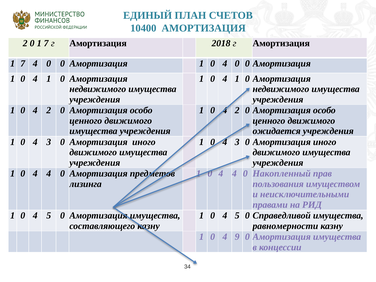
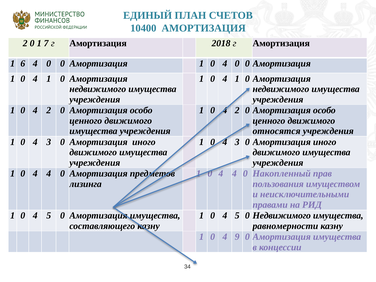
7 at (23, 63): 7 -> 6
ожидается: ожидается -> относятся
0 Справедливой: Справедливой -> Недвижимого
